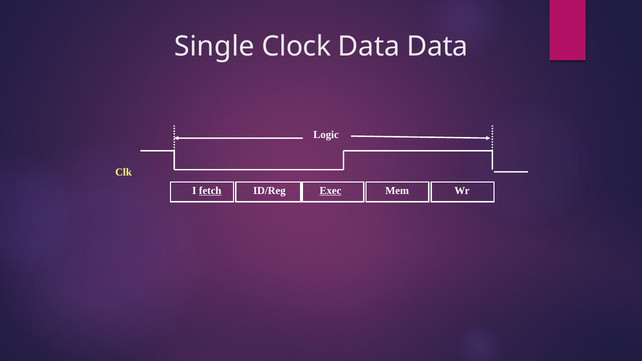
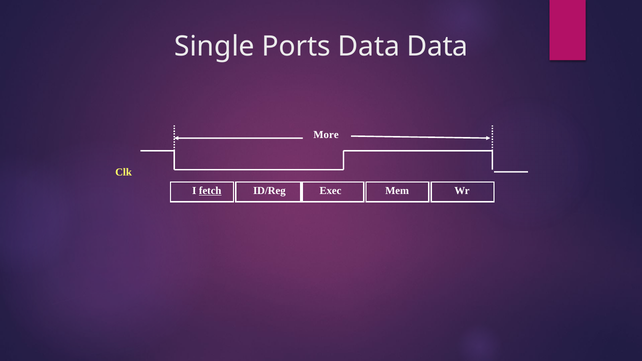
Clock: Clock -> Ports
Logic: Logic -> More
Exec underline: present -> none
